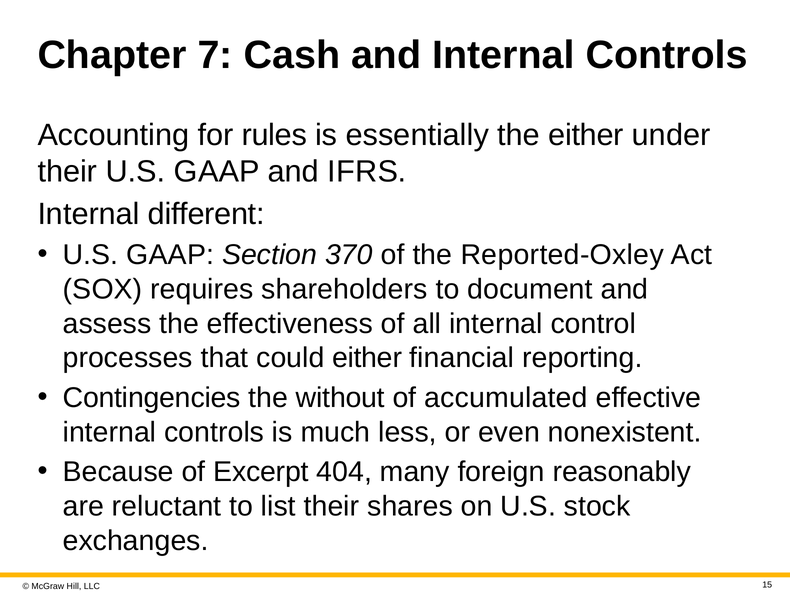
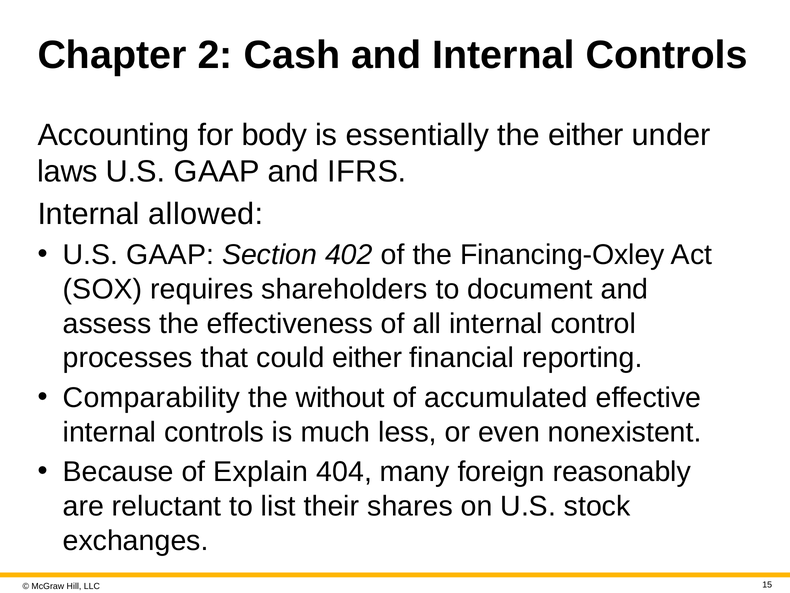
7: 7 -> 2
rules: rules -> body
their at (67, 172): their -> laws
different: different -> allowed
370: 370 -> 402
Reported-Oxley: Reported-Oxley -> Financing-Oxley
Contingencies: Contingencies -> Comparability
Excerpt: Excerpt -> Explain
